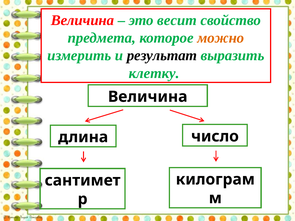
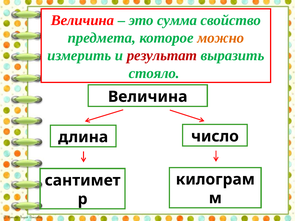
весит: весит -> сумма
результат colour: black -> red
клетку: клетку -> стояло
